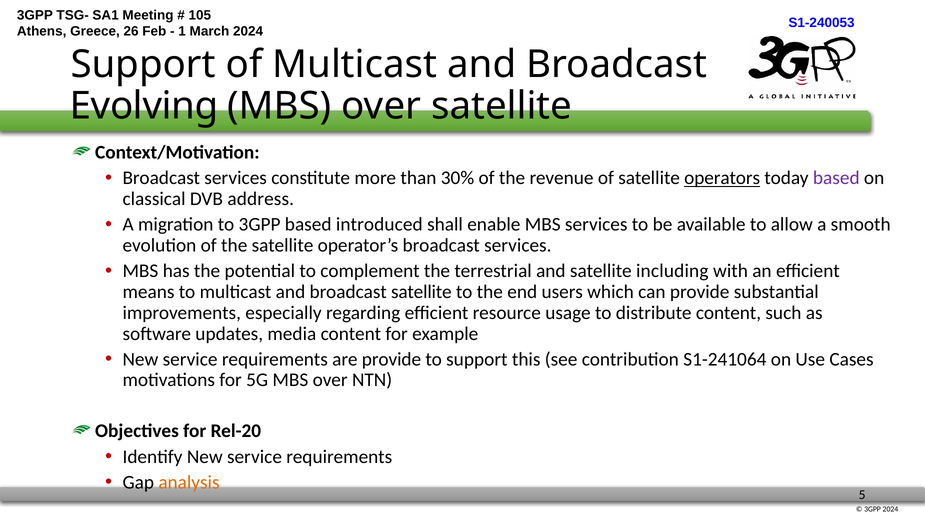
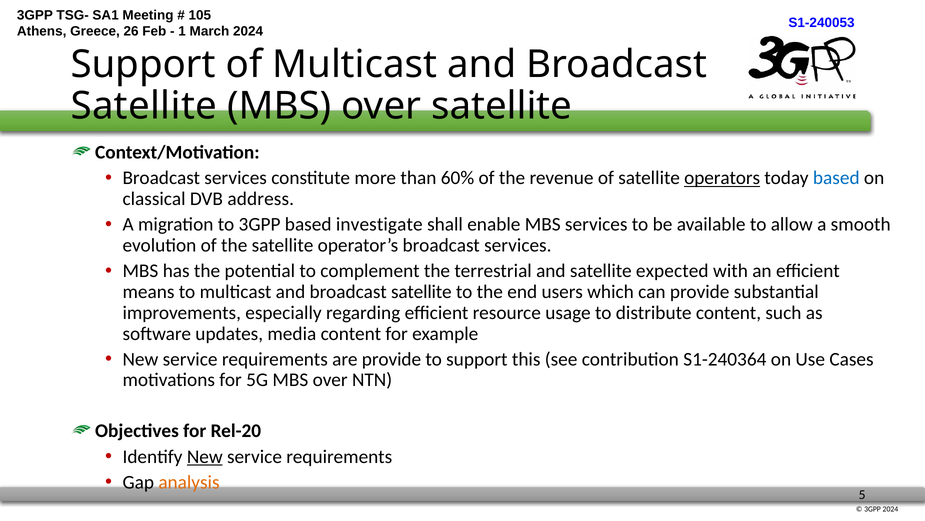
Evolving at (144, 106): Evolving -> Satellite
30%: 30% -> 60%
based at (836, 178) colour: purple -> blue
introduced: introduced -> investigate
including: including -> expected
S1-241064: S1-241064 -> S1-240364
New at (205, 456) underline: none -> present
